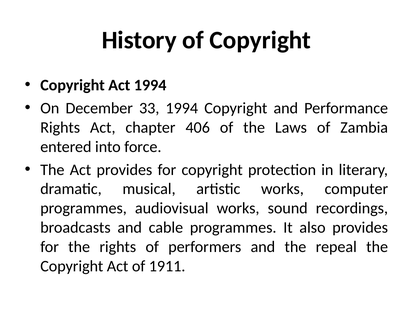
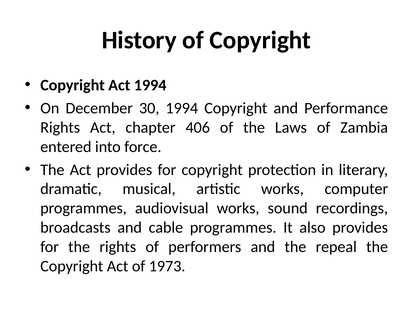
33: 33 -> 30
1911: 1911 -> 1973
